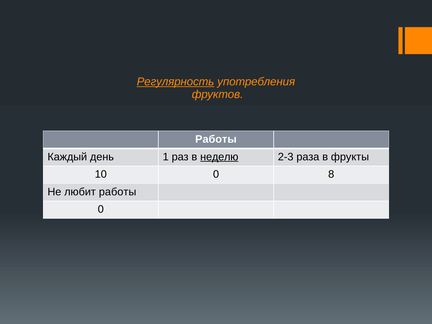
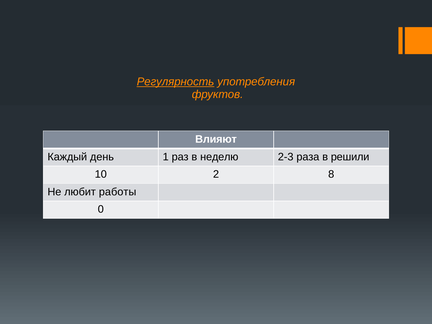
Работы at (216, 139): Работы -> Влияют
неделю underline: present -> none
фрукты: фрукты -> решили
10 0: 0 -> 2
